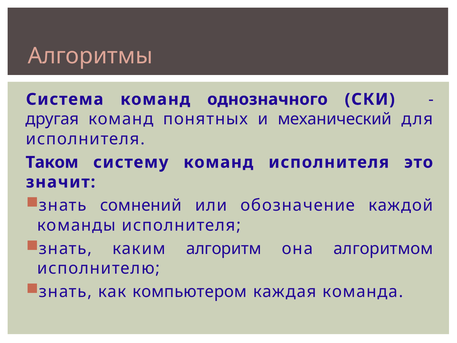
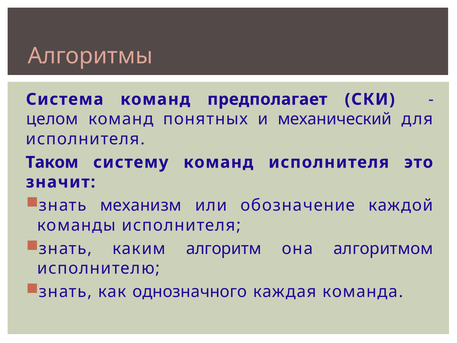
однозначного: однозначного -> предполагает
другая: другая -> целом
сомнений: сомнений -> механизм
компьютером: компьютером -> однозначного
